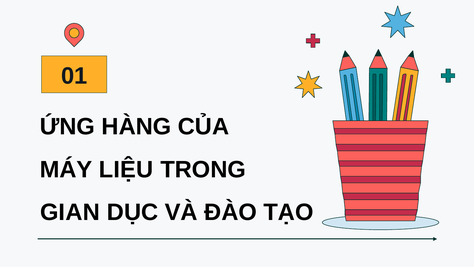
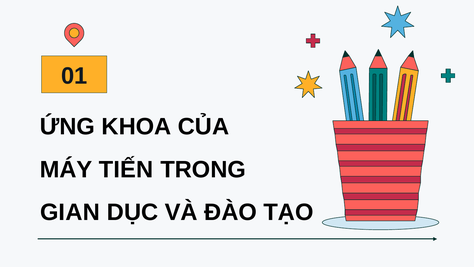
HÀNG: HÀNG -> KHOA
LIỆU: LIỆU -> TIẾN
